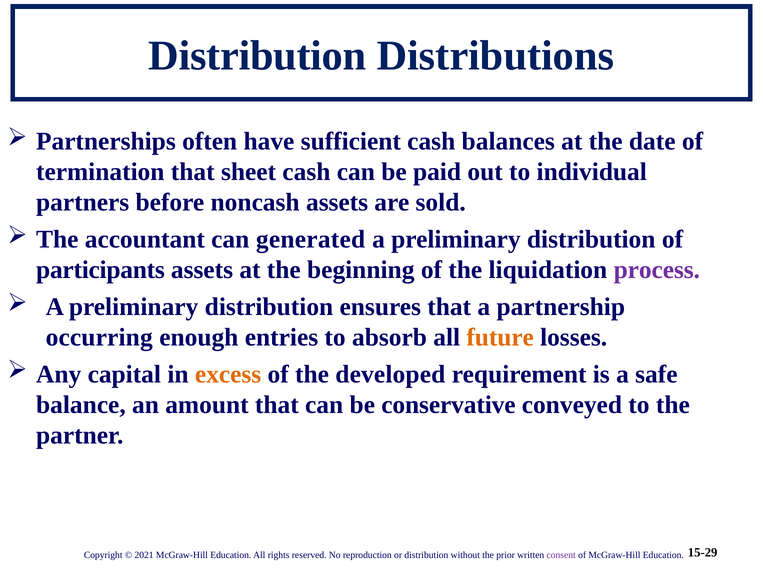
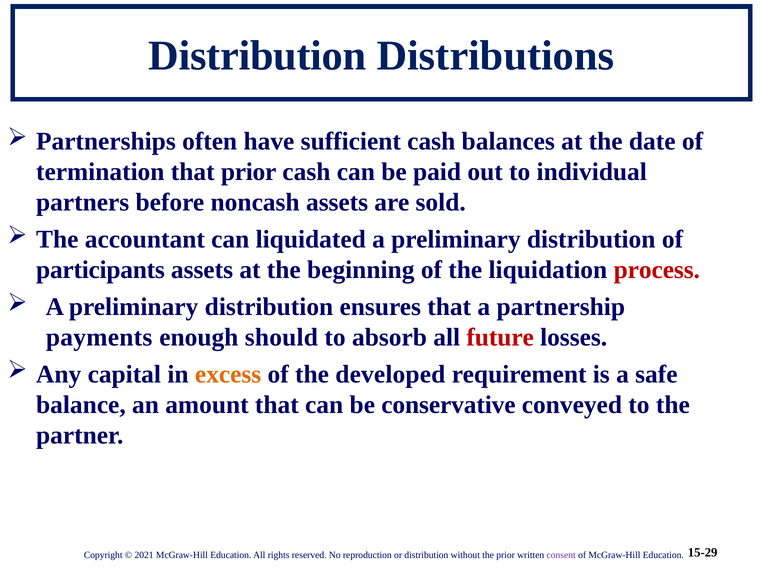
that sheet: sheet -> prior
generated: generated -> liquidated
process colour: purple -> red
occurring: occurring -> payments
entries: entries -> should
future colour: orange -> red
